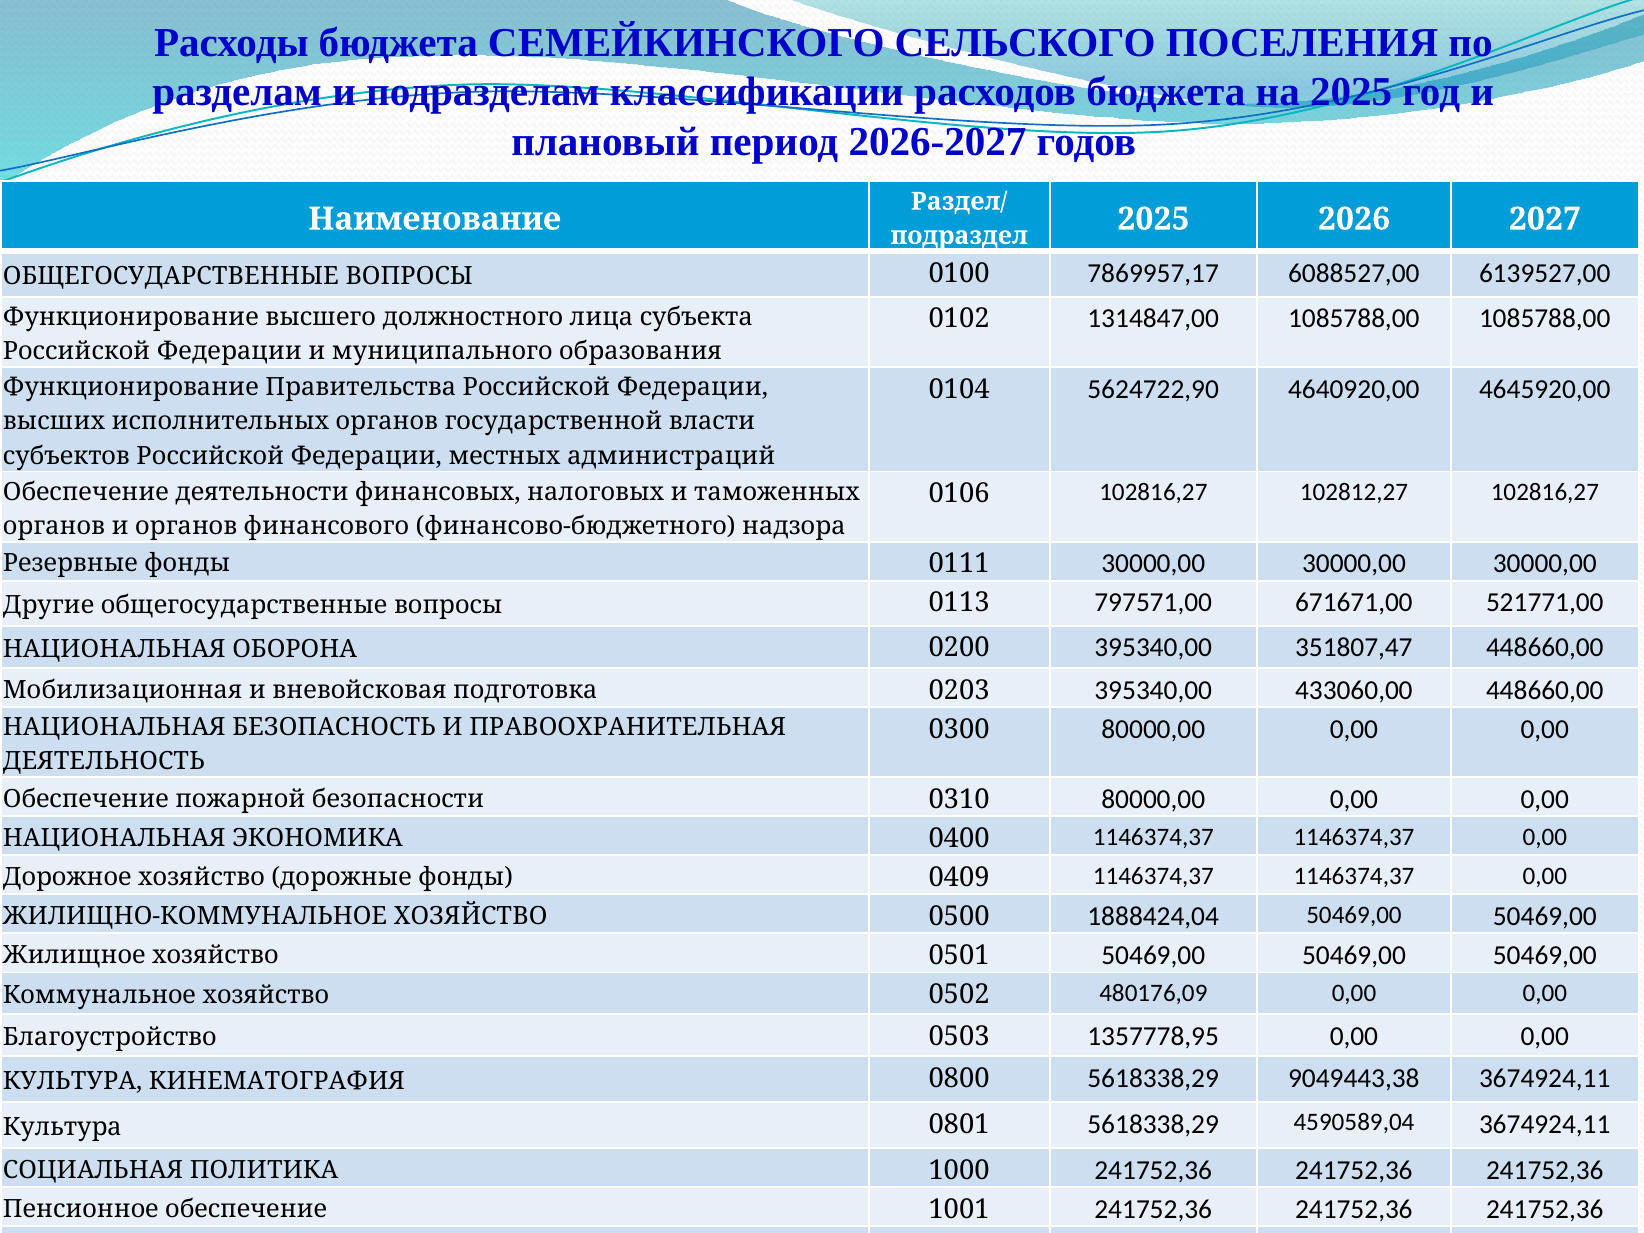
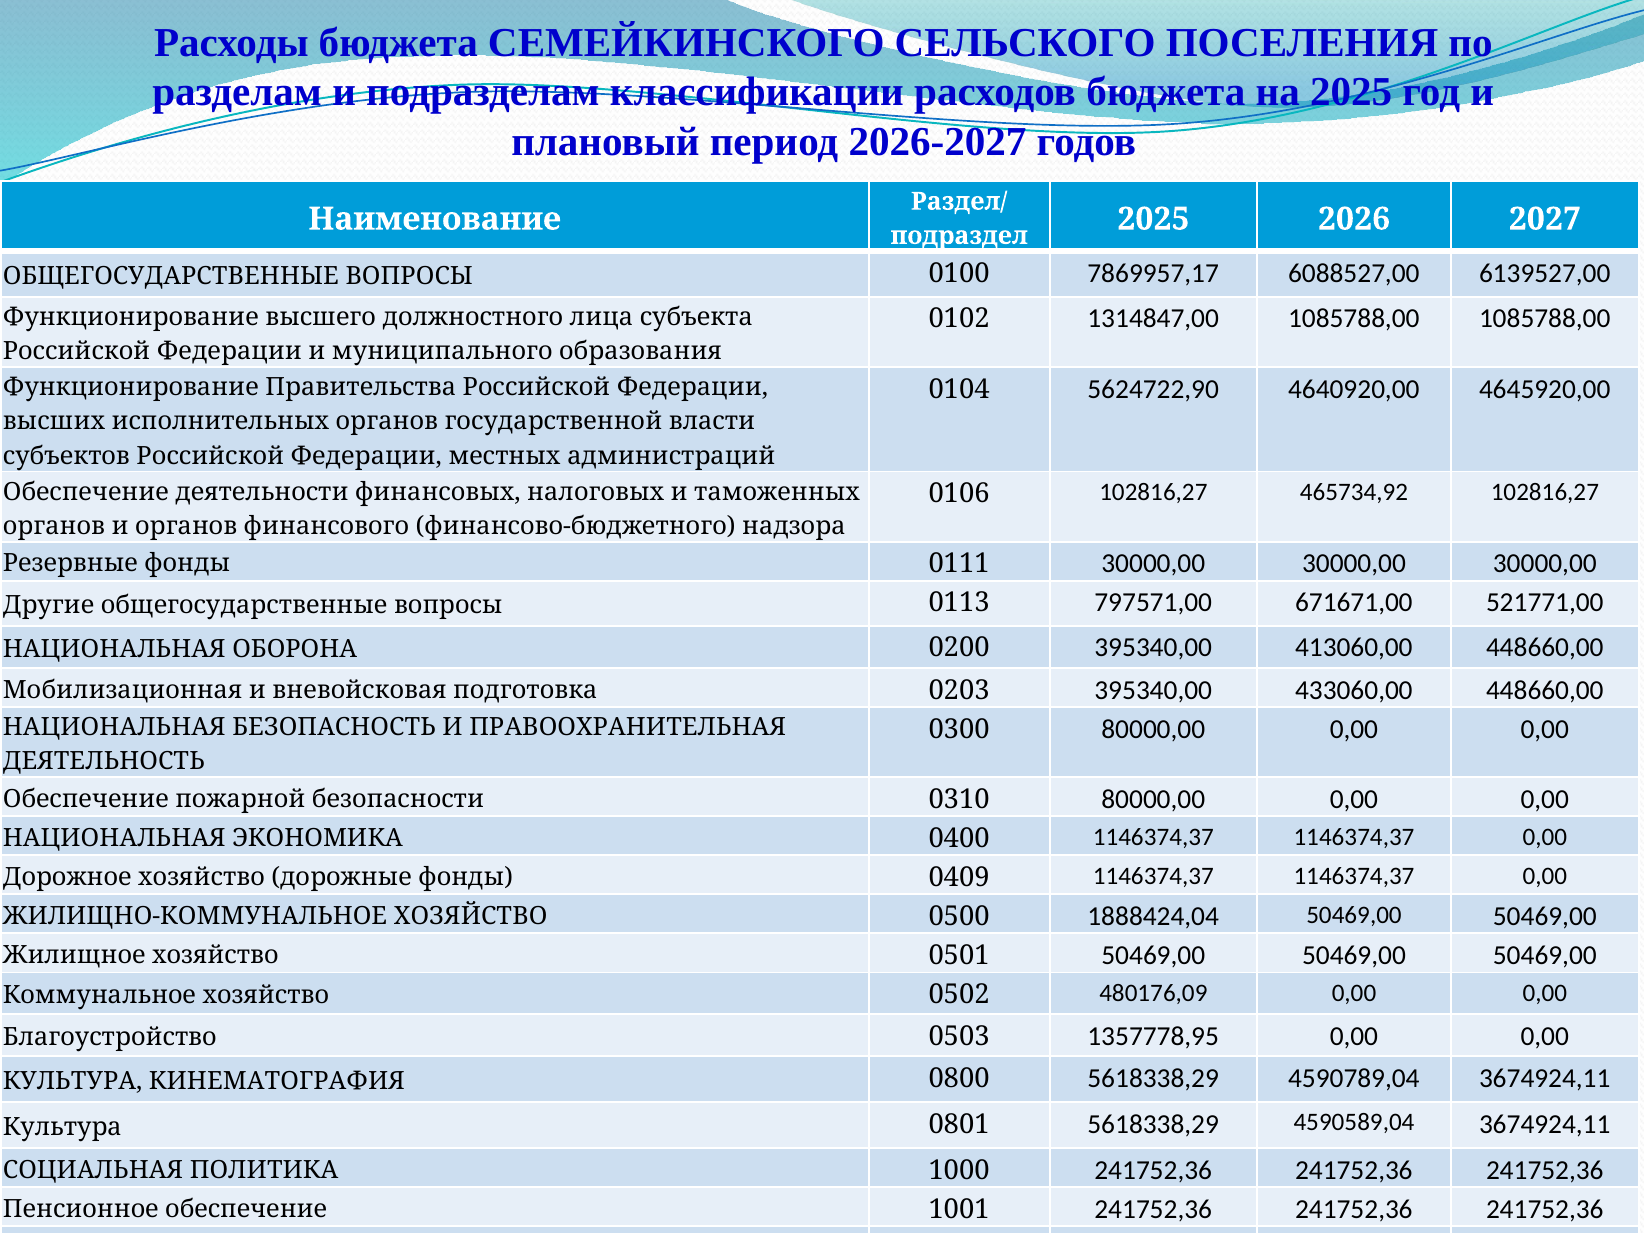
102812,27: 102812,27 -> 465734,92
351807,47: 351807,47 -> 413060,00
9049443,38: 9049443,38 -> 4590789,04
